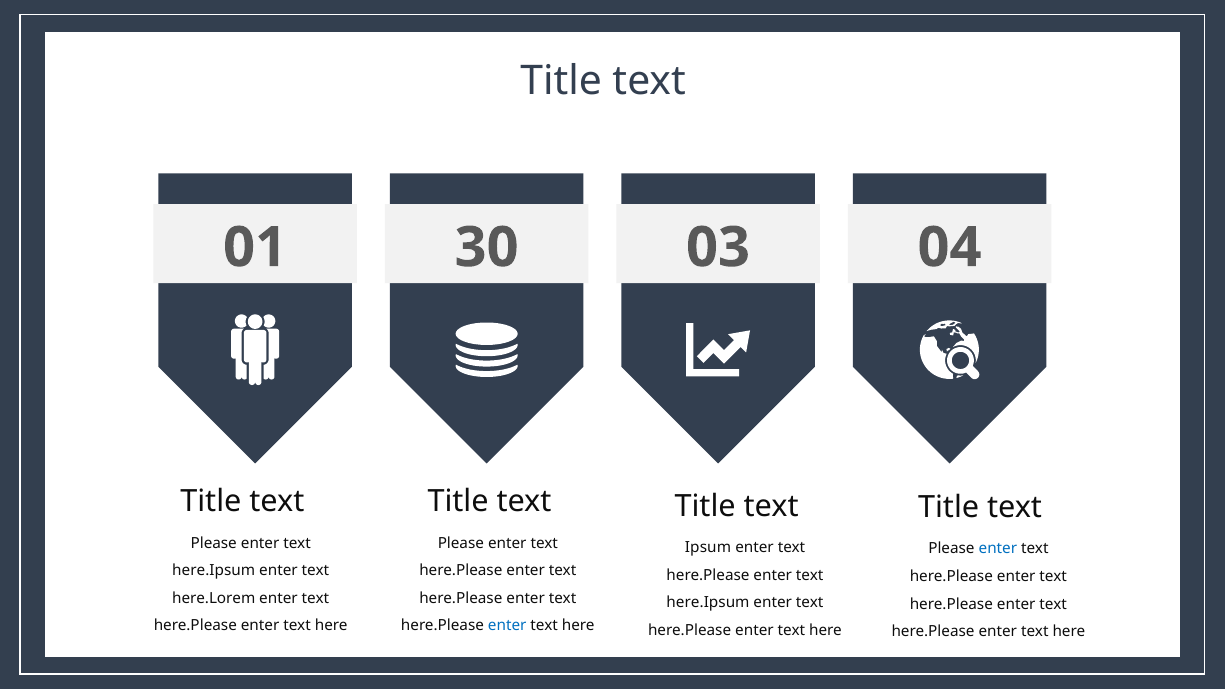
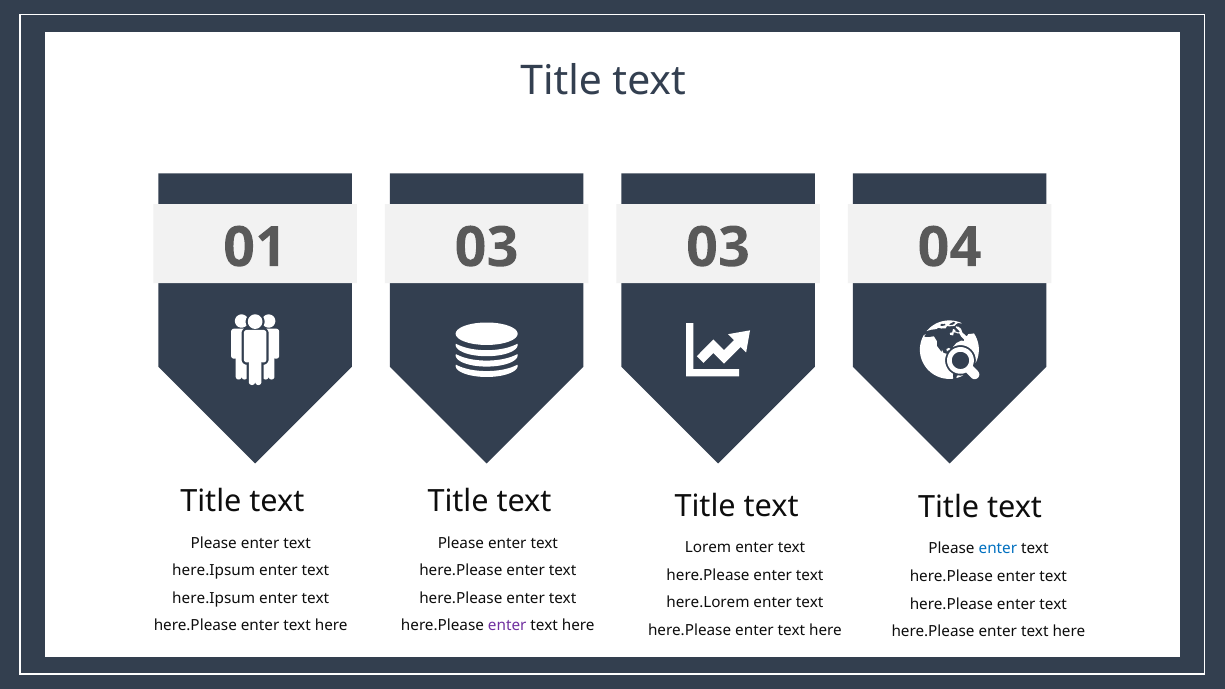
01 30: 30 -> 03
Ipsum: Ipsum -> Lorem
here.Lorem at (214, 598): here.Lorem -> here.Ipsum
here.Ipsum at (708, 603): here.Ipsum -> here.Lorem
enter at (507, 626) colour: blue -> purple
